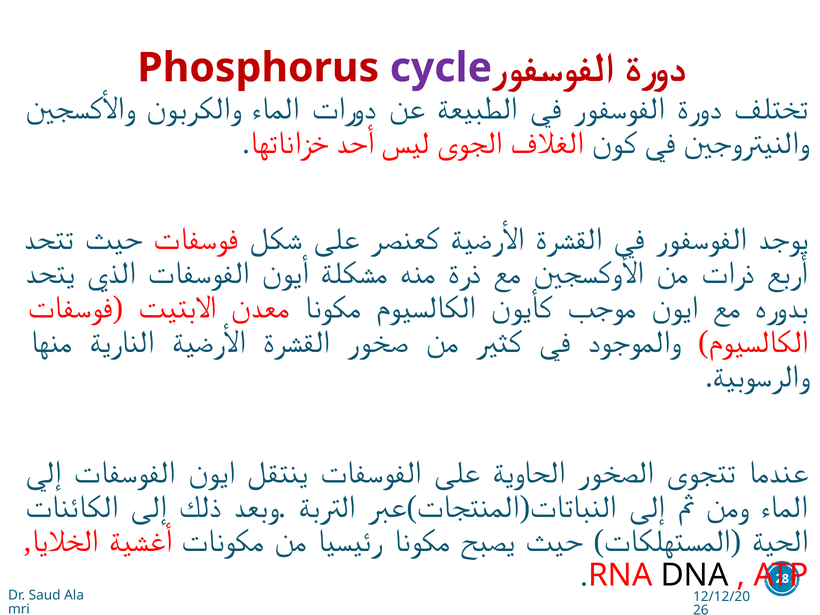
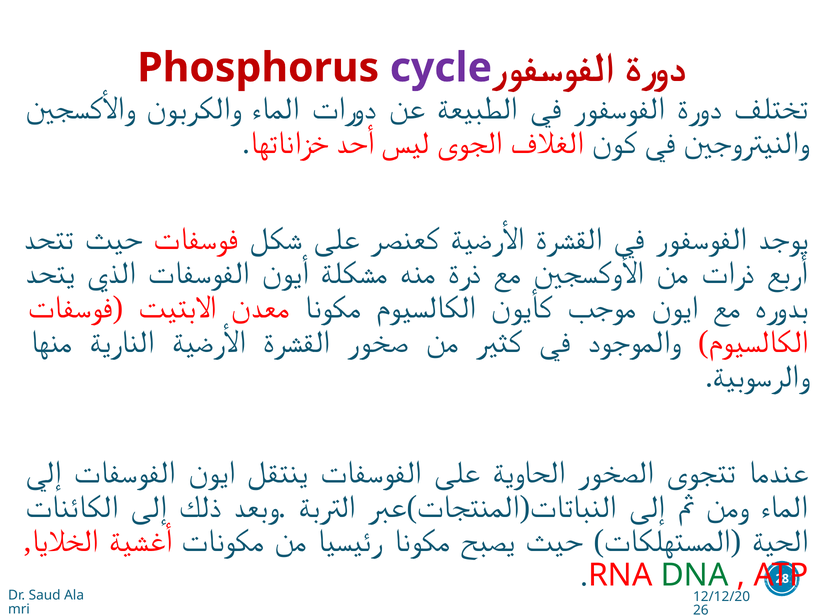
DNA colour: black -> green
